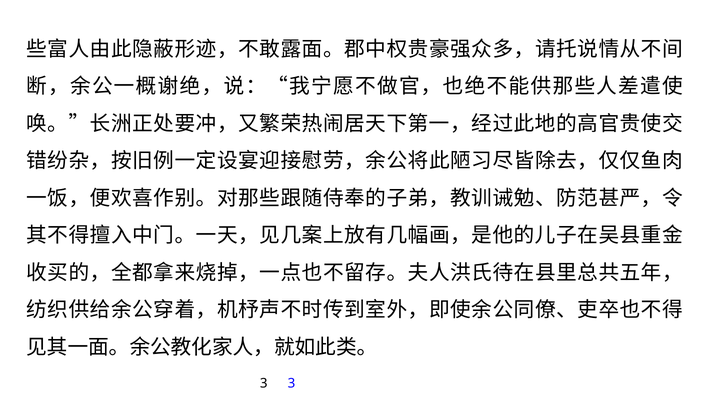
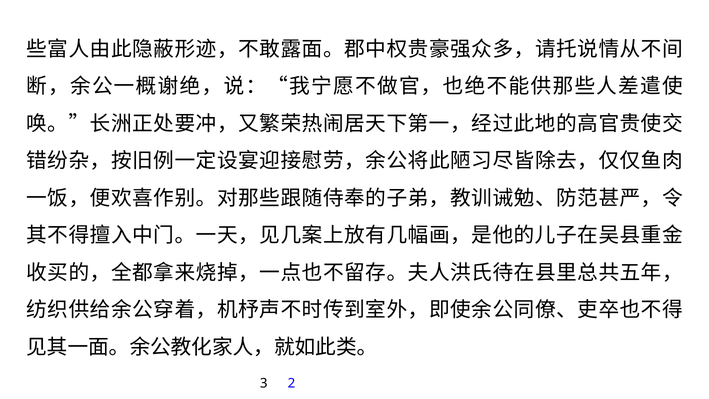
3 3: 3 -> 2
